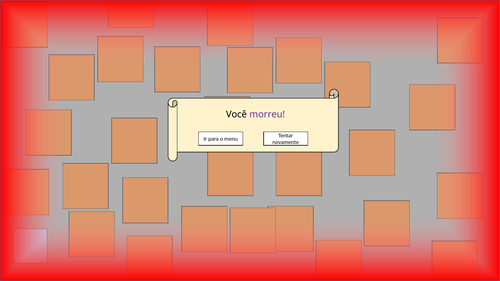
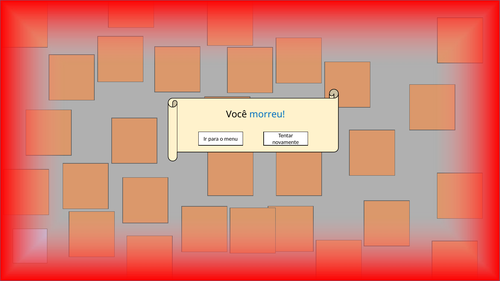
morreu colour: purple -> blue
